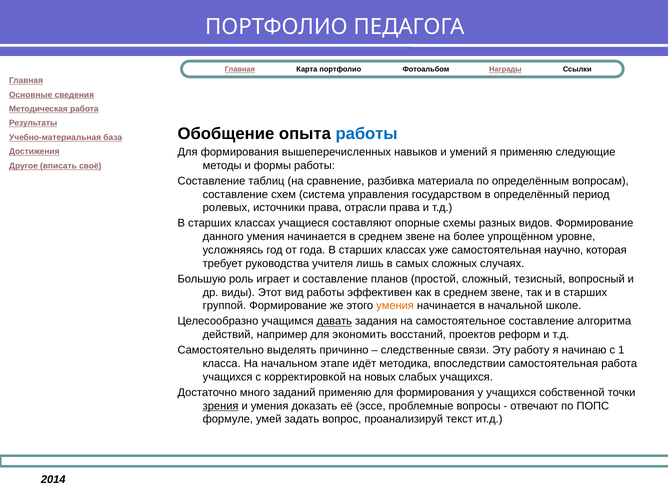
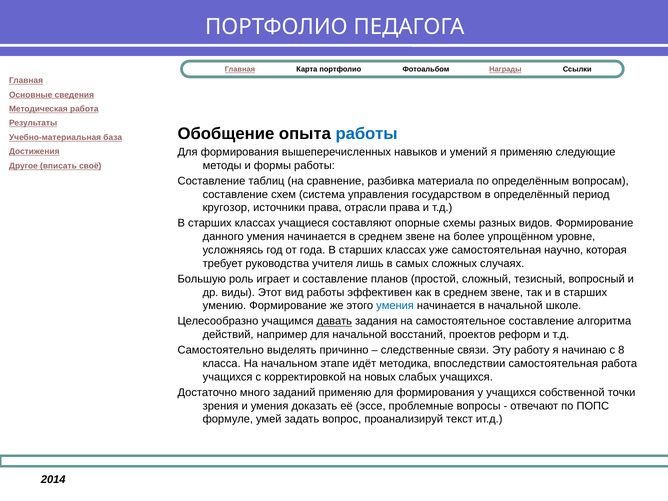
ролевых: ролевых -> кругозор
группой: группой -> умению
умения at (395, 306) colour: orange -> blue
для экономить: экономить -> начальной
1: 1 -> 8
зрения underline: present -> none
